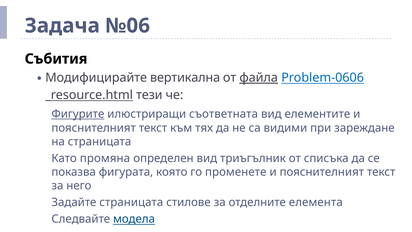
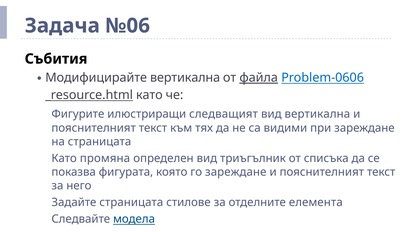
тези at (149, 95): тези -> като
Фигурите underline: present -> none
съответната: съответната -> следващият
вид елементите: елементите -> вертикална
го променете: променете -> зареждане
